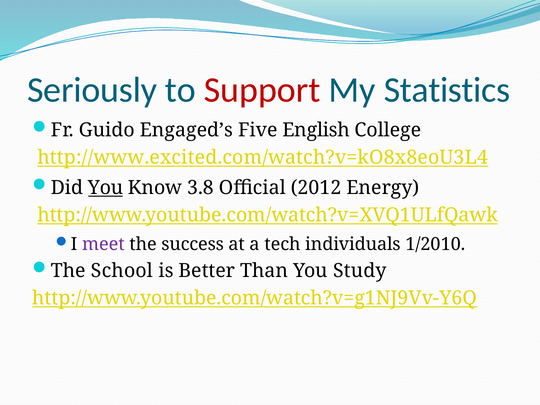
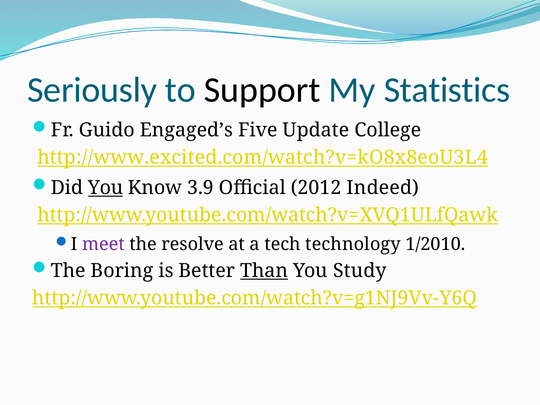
Support colour: red -> black
English: English -> Update
3.8: 3.8 -> 3.9
Energy: Energy -> Indeed
success: success -> resolve
individuals: individuals -> technology
School: School -> Boring
Than underline: none -> present
